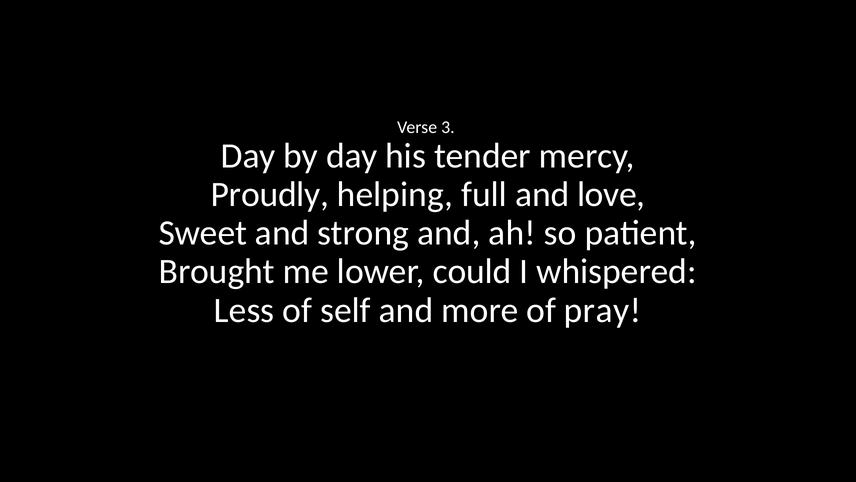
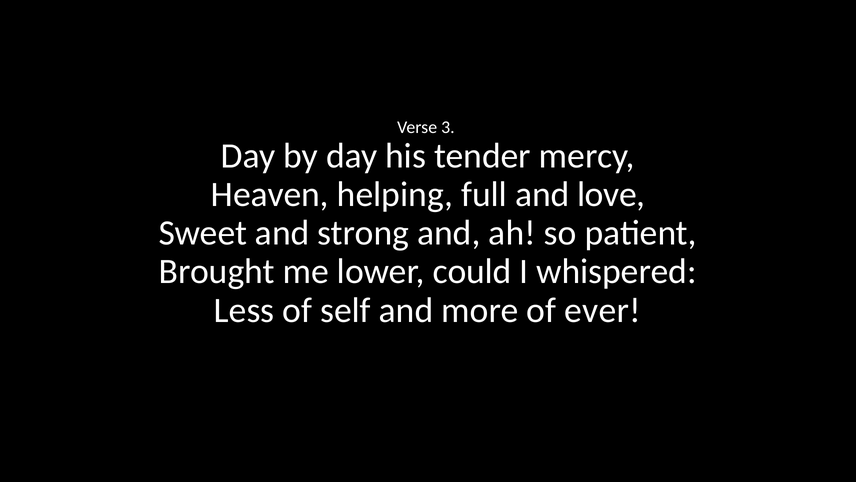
Proudly: Proudly -> Heaven
pray: pray -> ever
